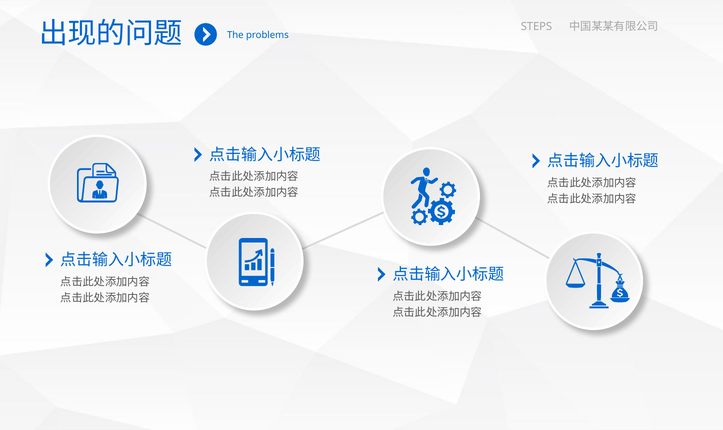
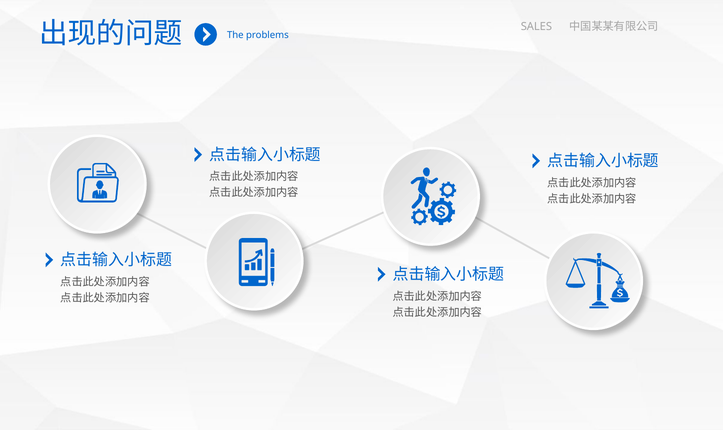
STEPS: STEPS -> SALES
